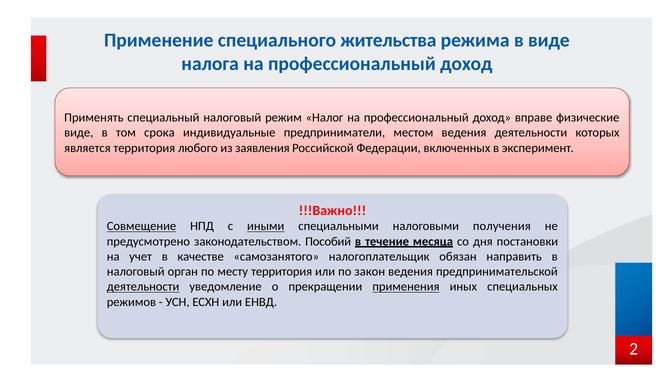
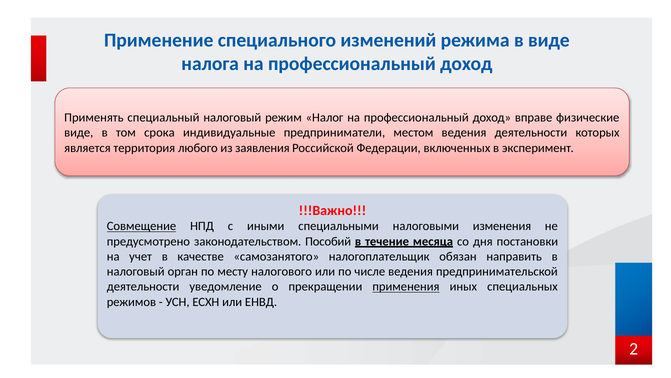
жительства: жительства -> изменений
иными underline: present -> none
получения: получения -> изменения
месту территория: территория -> налогового
закон: закон -> числе
деятельности at (143, 286) underline: present -> none
